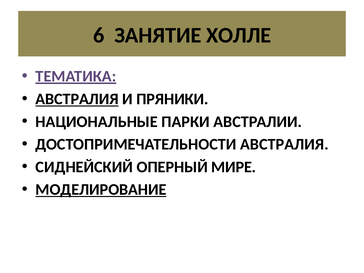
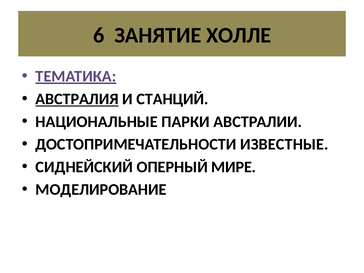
ПРЯНИКИ: ПРЯНИКИ -> СТАНЦИЙ
ДОСТОПРИМЕЧАТЕЛЬНОСТИ АВСТРАЛИЯ: АВСТРАЛИЯ -> ИЗВЕСТНЫЕ
МОДЕЛИРОВАНИЕ underline: present -> none
